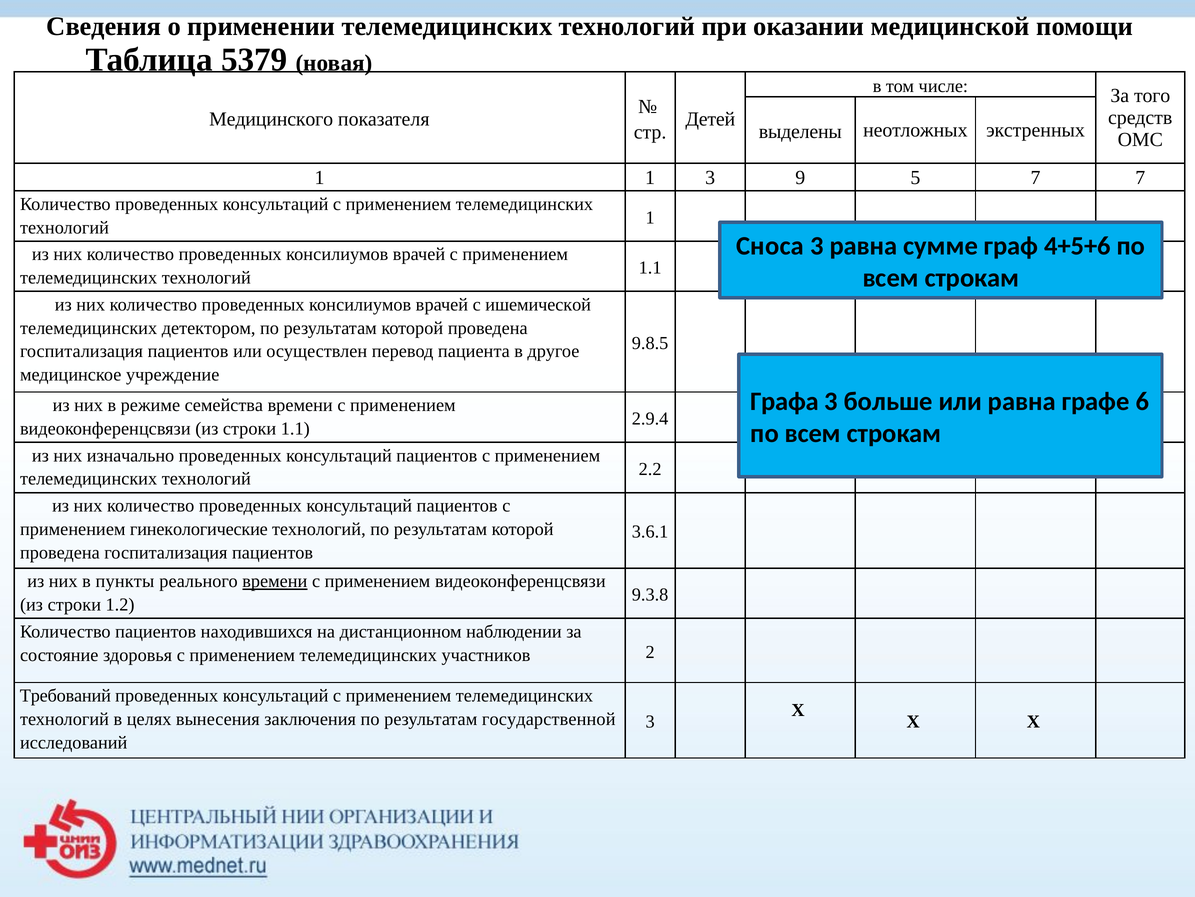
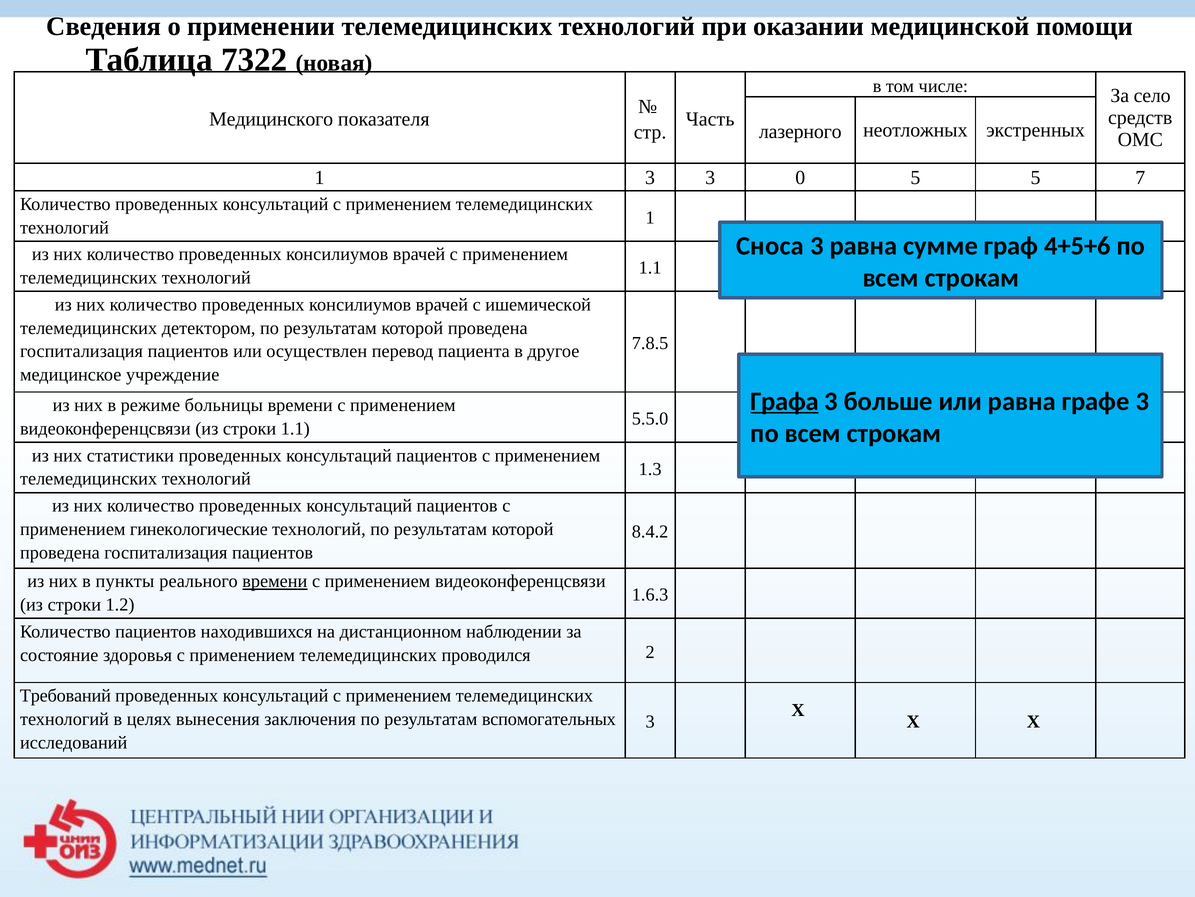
5379: 5379 -> 7322
того: того -> село
Детей: Детей -> Часть
выделены: выделены -> лазерного
1 1: 1 -> 3
9: 9 -> 0
5 7: 7 -> 5
9.8.5: 9.8.5 -> 7.8.5
Графа underline: none -> present
графе 6: 6 -> 3
семейства: семейства -> больницы
2.9.4: 2.9.4 -> 5.5.0
изначально: изначально -> статистики
2.2: 2.2 -> 1.3
3.6.1: 3.6.1 -> 8.4.2
9.3.8: 9.3.8 -> 1.6.3
участников: участников -> проводился
государственной: государственной -> вспомогательных
